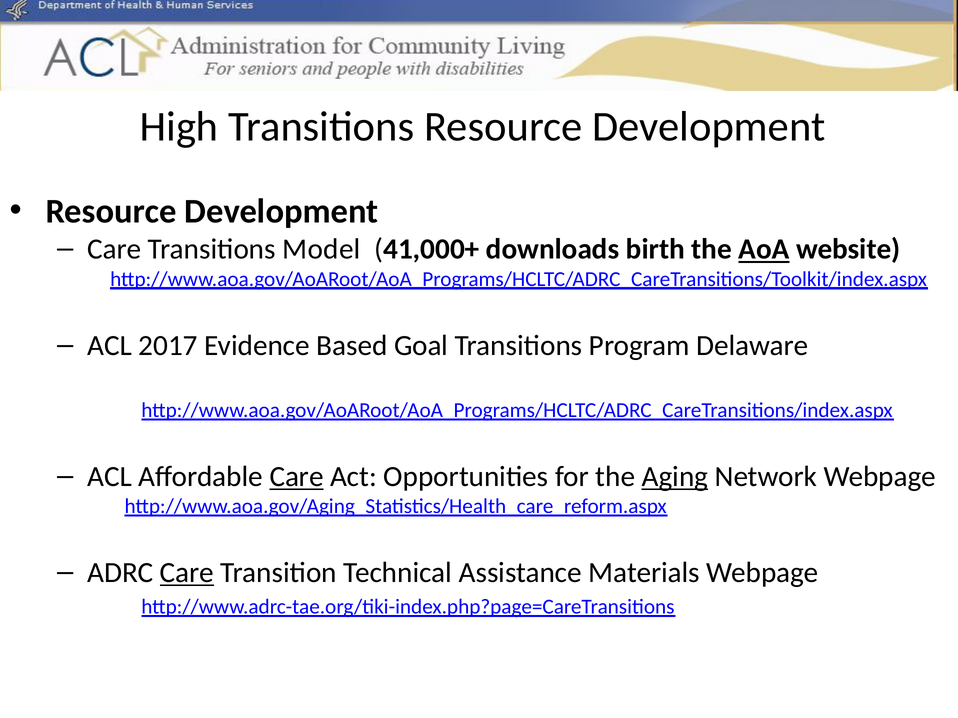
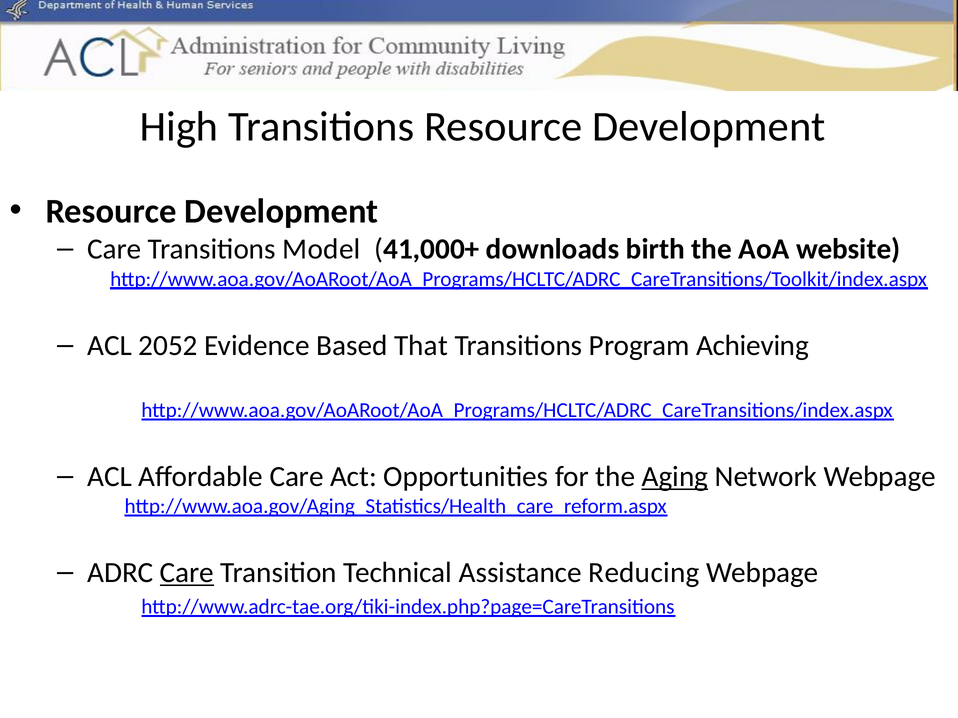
AoA underline: present -> none
2017: 2017 -> 2052
Goal: Goal -> That
Delaware: Delaware -> Achieving
Care at (297, 477) underline: present -> none
Materials: Materials -> Reducing
